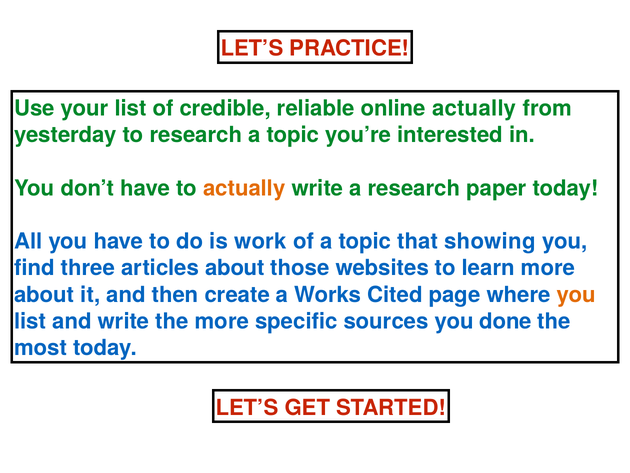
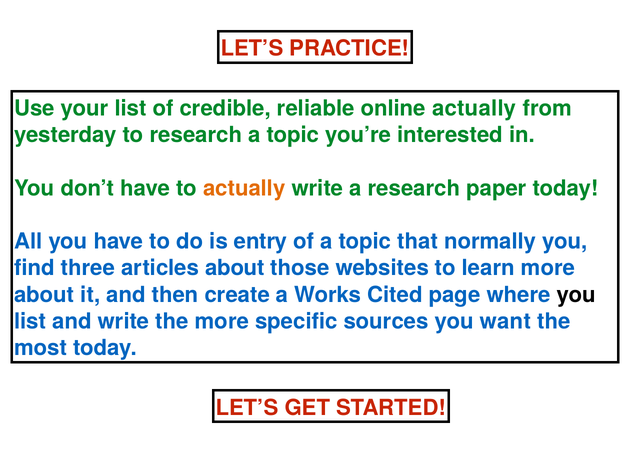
work: work -> entry
showing: showing -> normally
you at (576, 294) colour: orange -> black
done: done -> want
